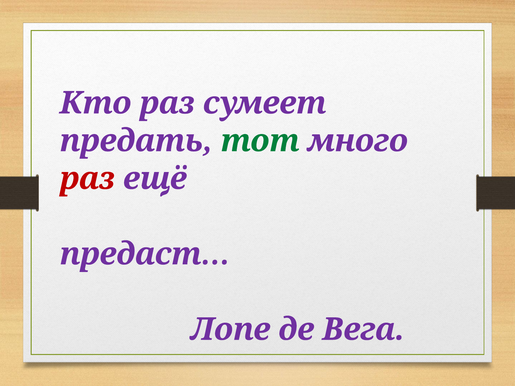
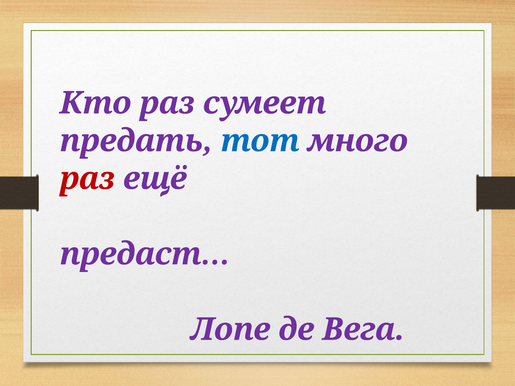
тот colour: green -> blue
